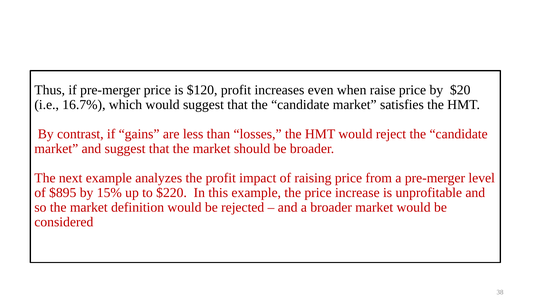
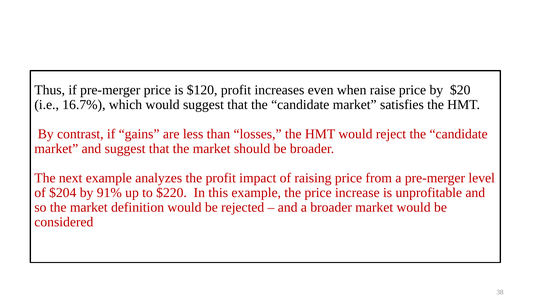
$895: $895 -> $204
15%: 15% -> 91%
